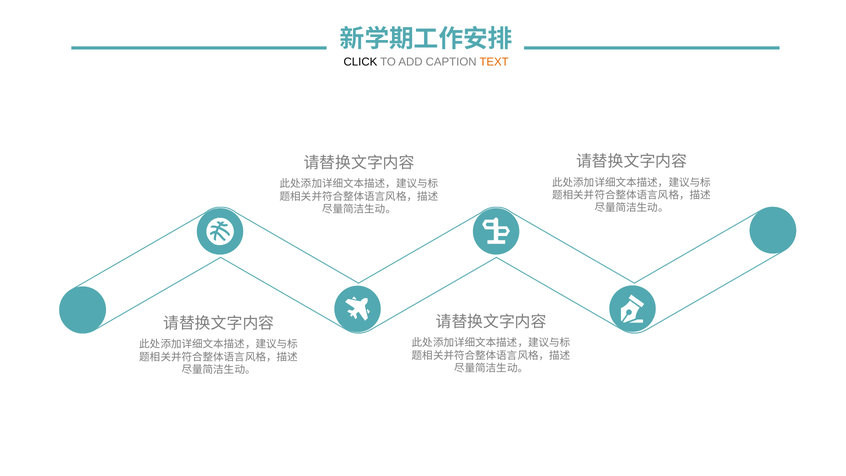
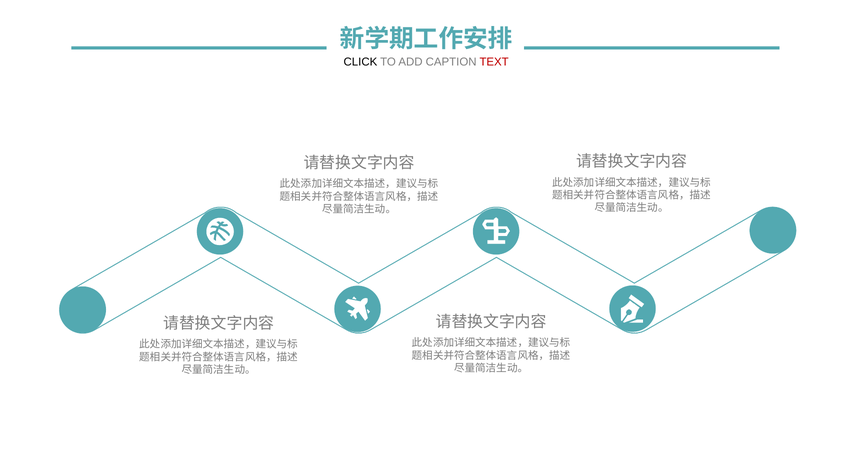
TEXT colour: orange -> red
